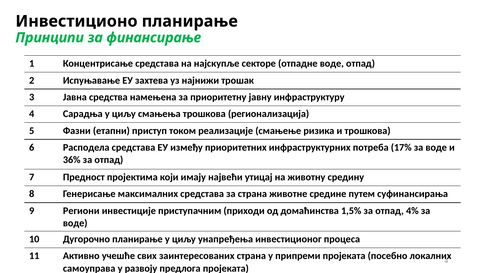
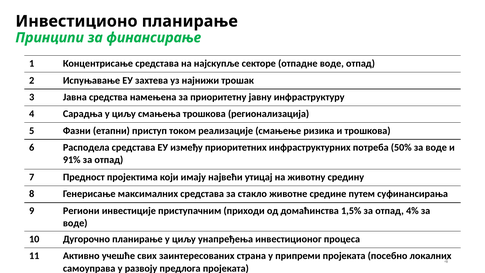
17%: 17% -> 50%
36%: 36% -> 91%
за страна: страна -> стакло
